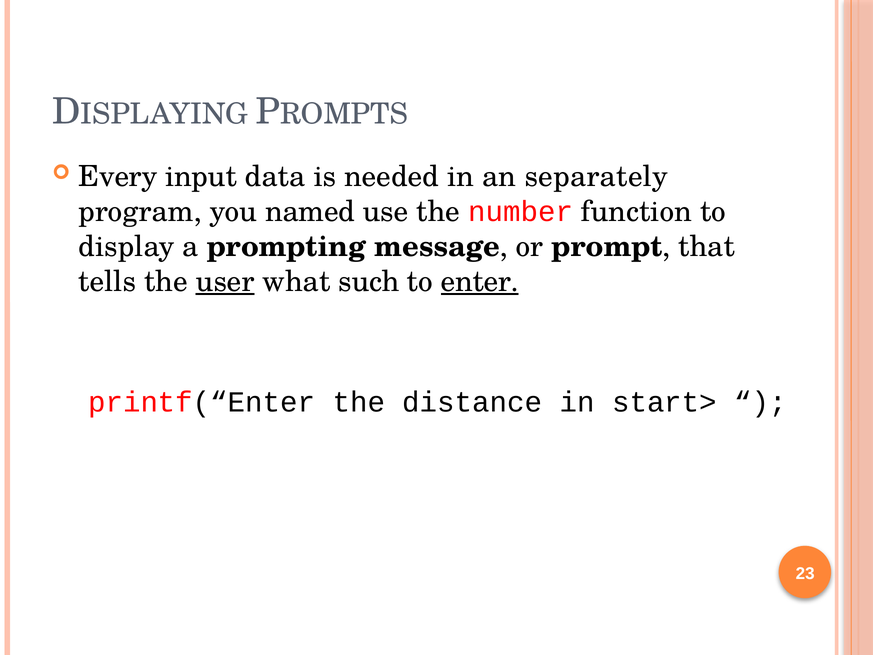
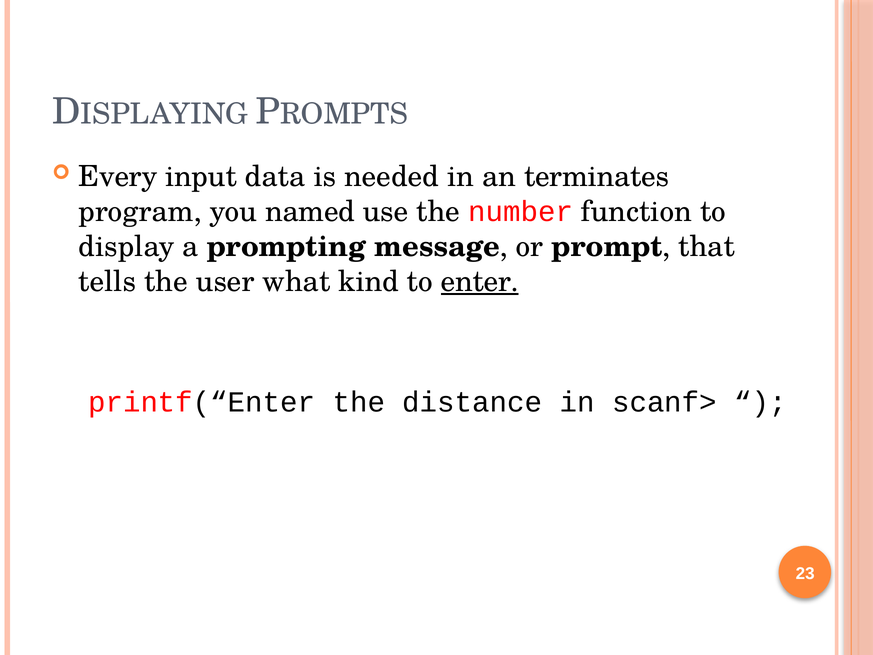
separately: separately -> terminates
user underline: present -> none
such: such -> kind
start>: start> -> scanf>
